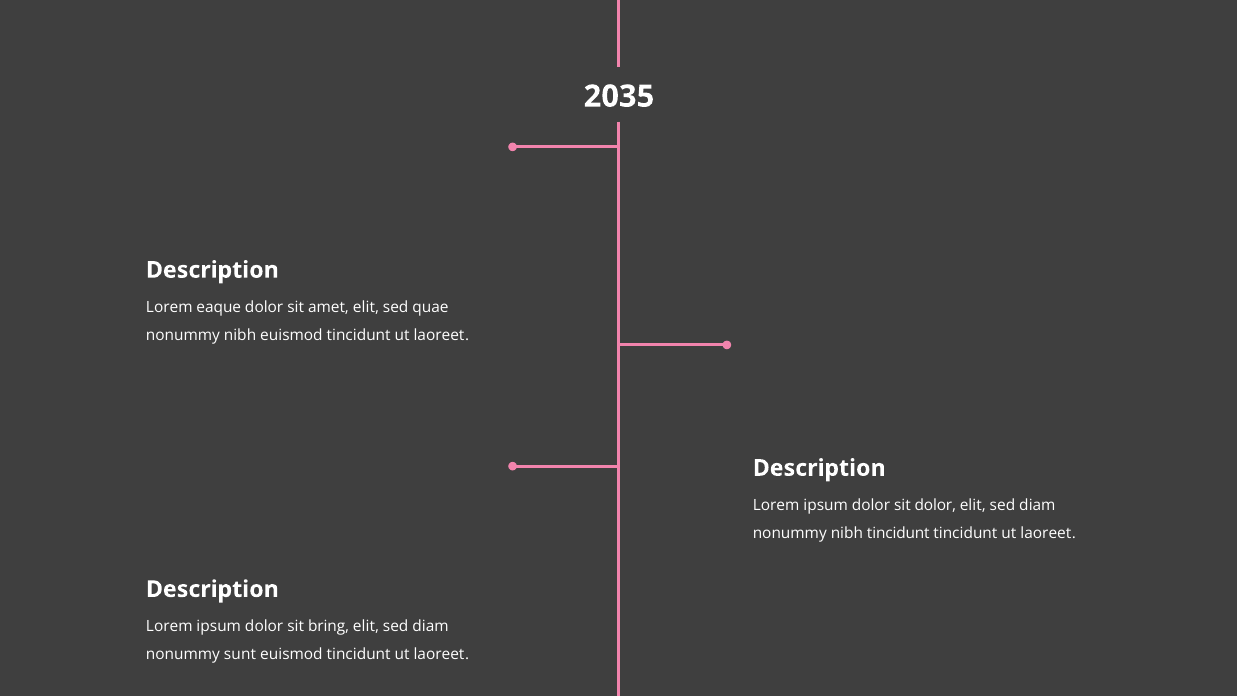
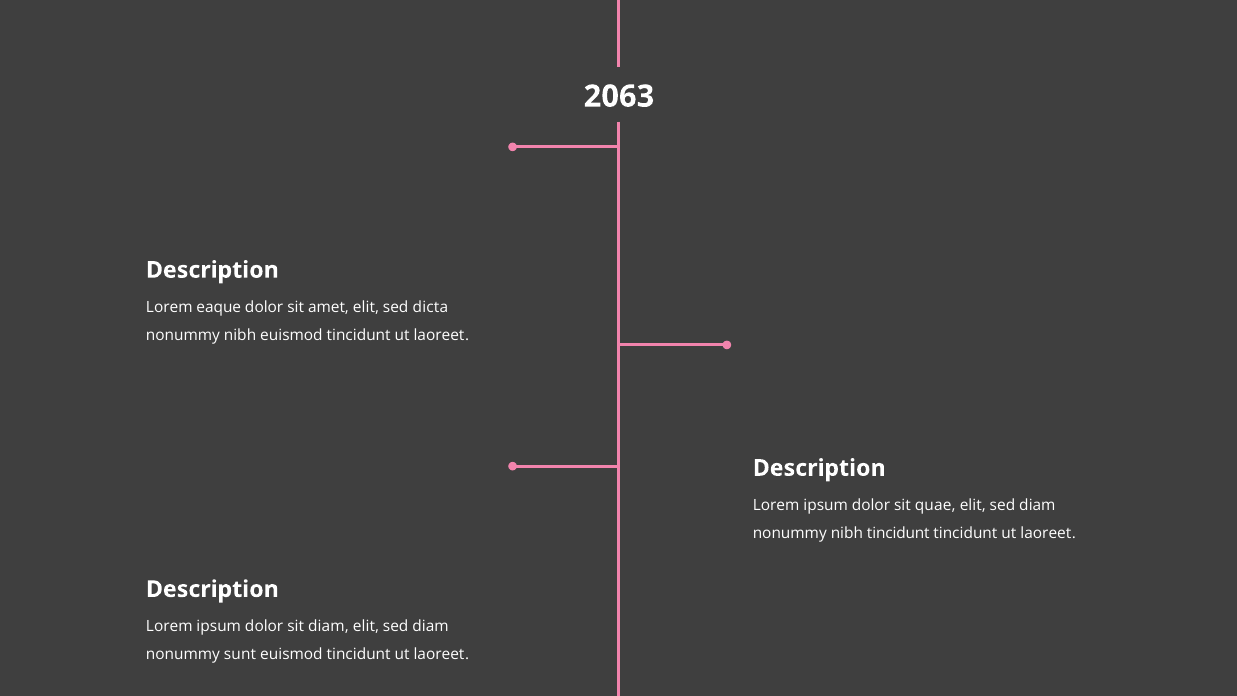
2035: 2035 -> 2063
quae: quae -> dicta
sit dolor: dolor -> quae
sit bring: bring -> diam
